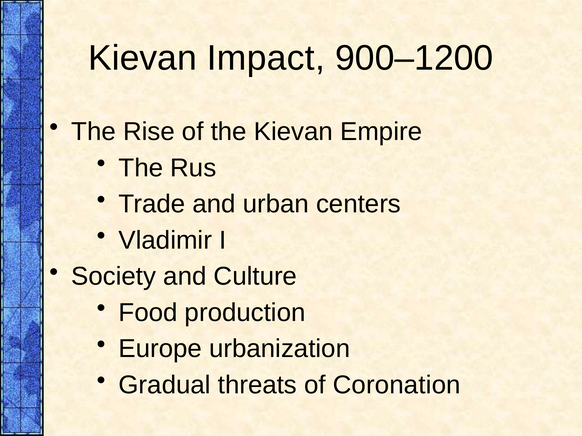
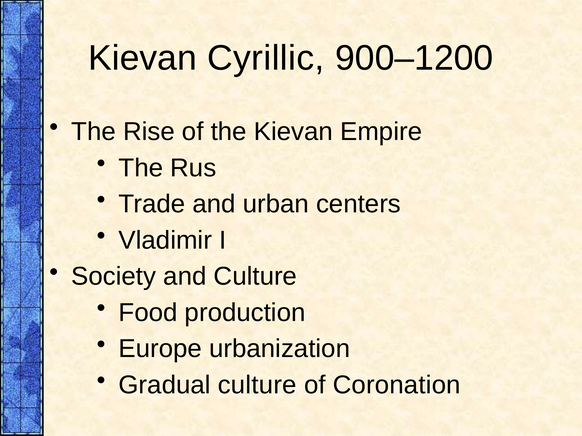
Impact: Impact -> Cyrillic
Gradual threats: threats -> culture
